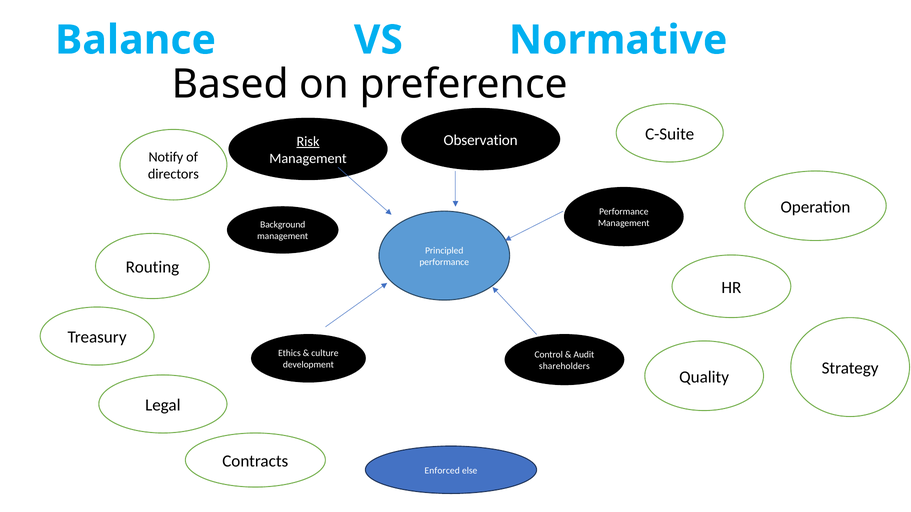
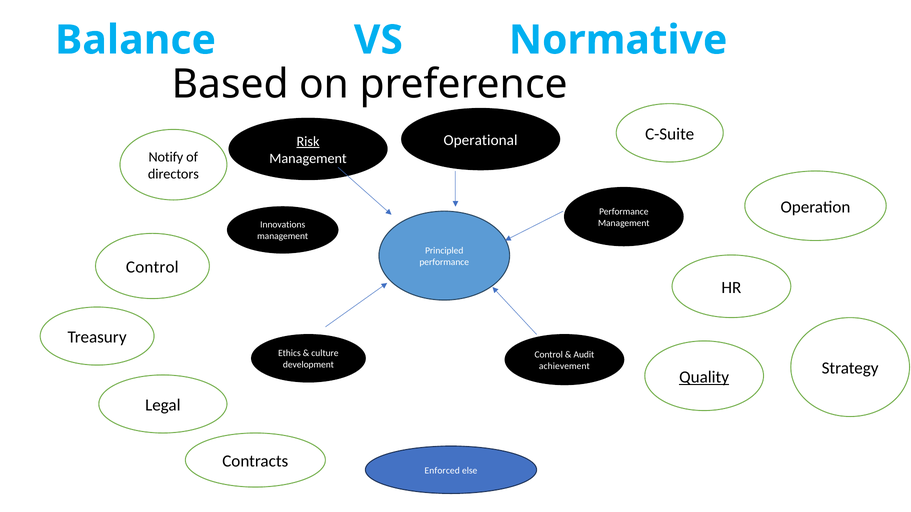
Observation: Observation -> Operational
Background: Background -> Innovations
Routing at (152, 267): Routing -> Control
shareholders: shareholders -> achievement
Quality underline: none -> present
